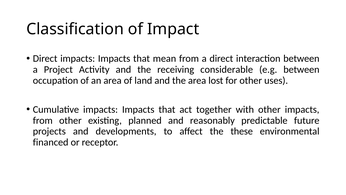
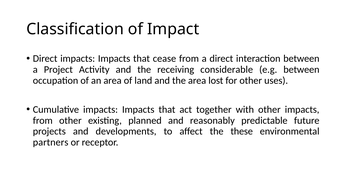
mean: mean -> cease
financed: financed -> partners
